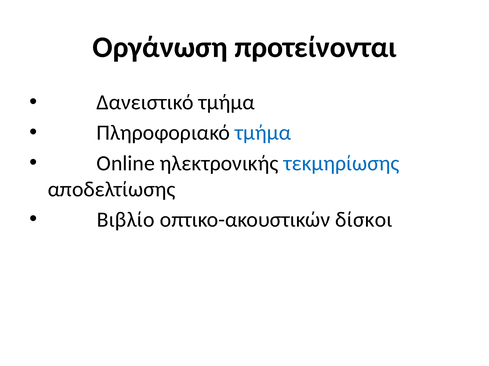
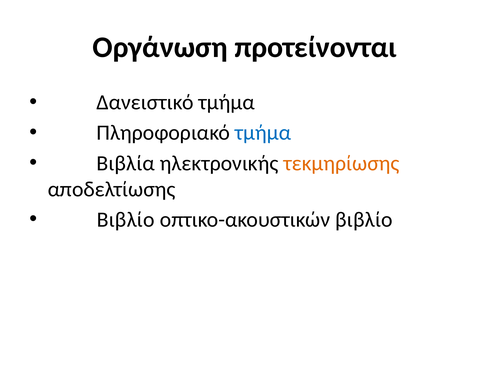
Online: Online -> Βιβλία
τεκμηρίωσης colour: blue -> orange
οπτικο-ακουστικών δίσκοι: δίσκοι -> βιβλίο
